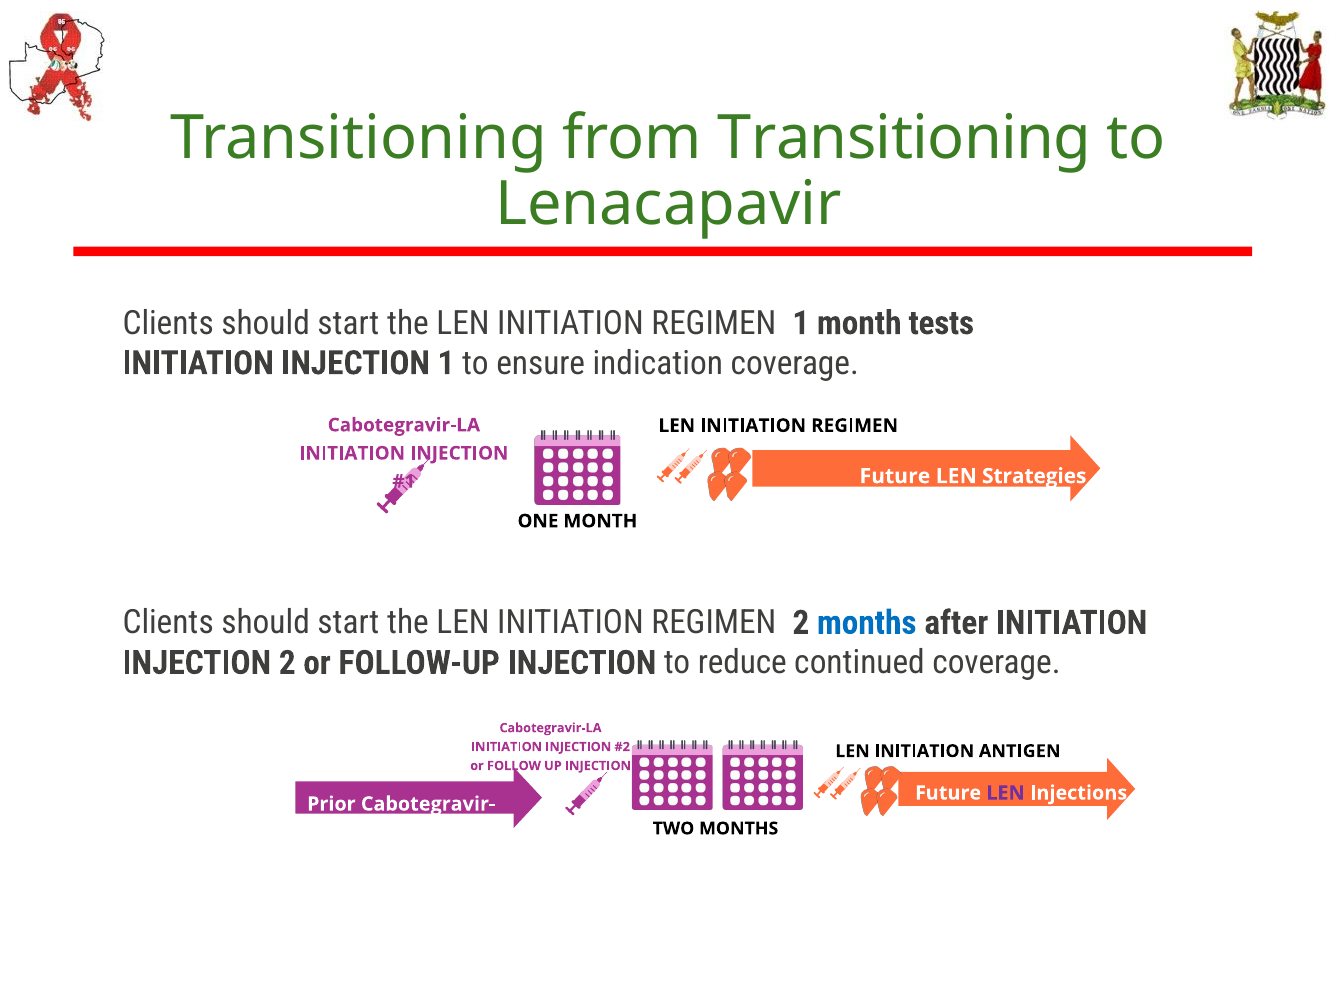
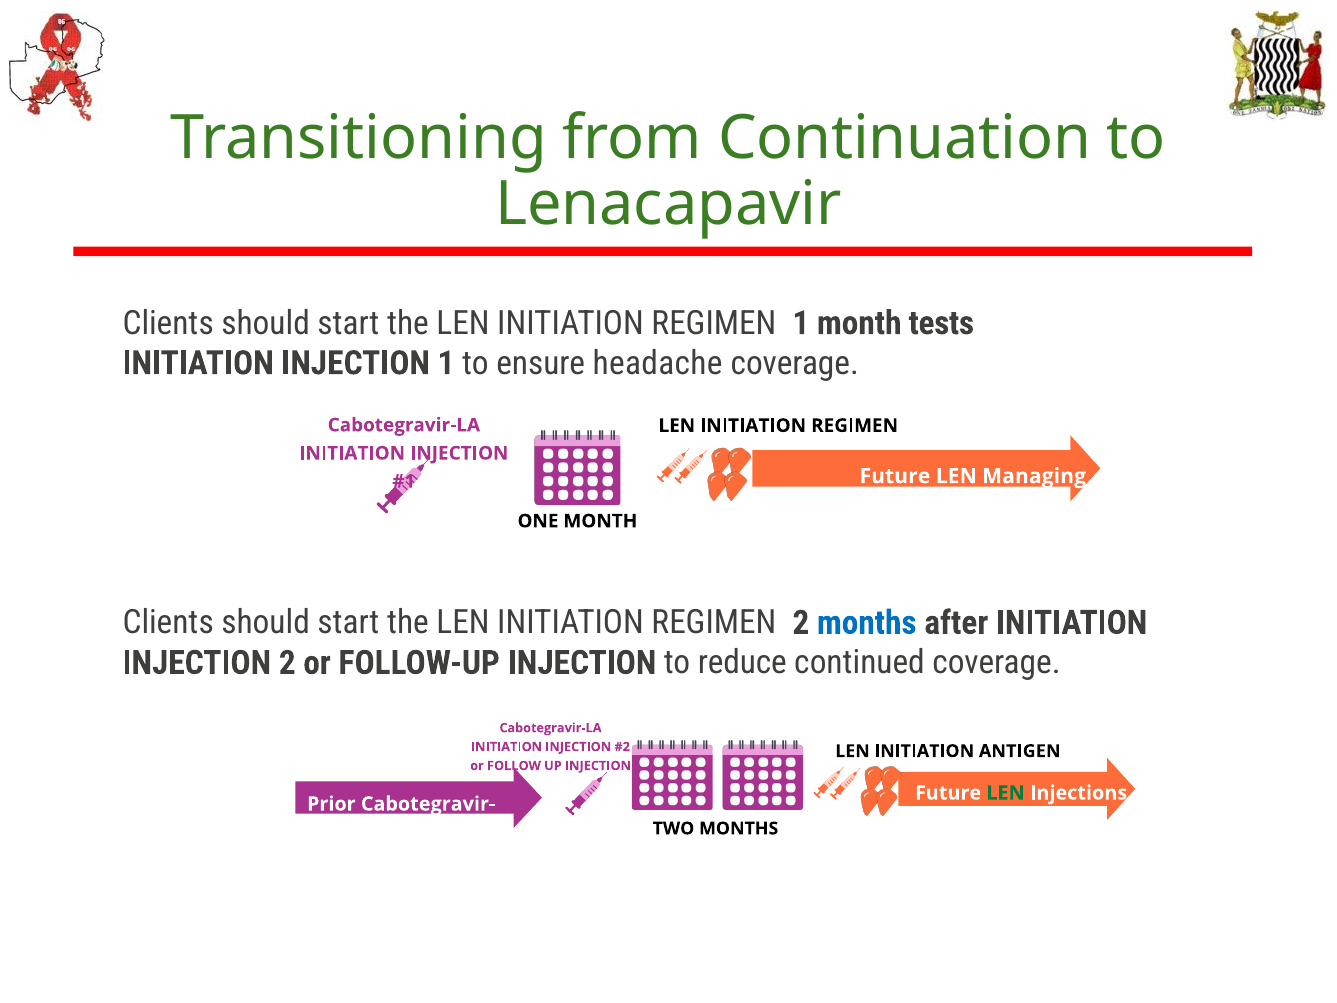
from Transitioning: Transitioning -> Continuation
indication: indication -> headache
Strategies: Strategies -> Managing
LEN at (1005, 793) colour: purple -> green
